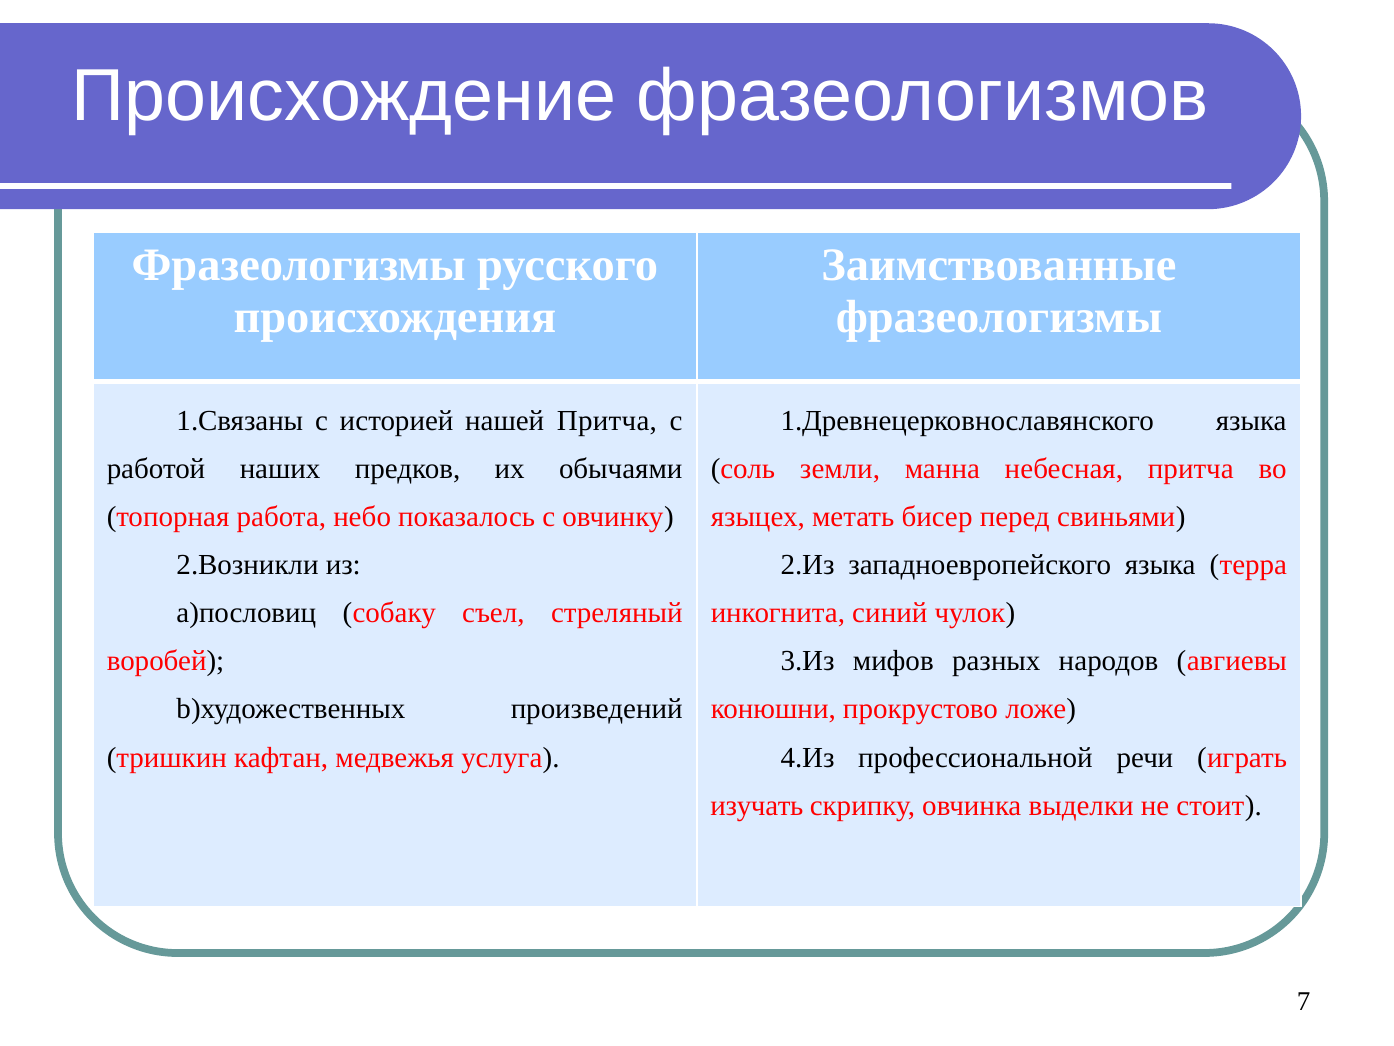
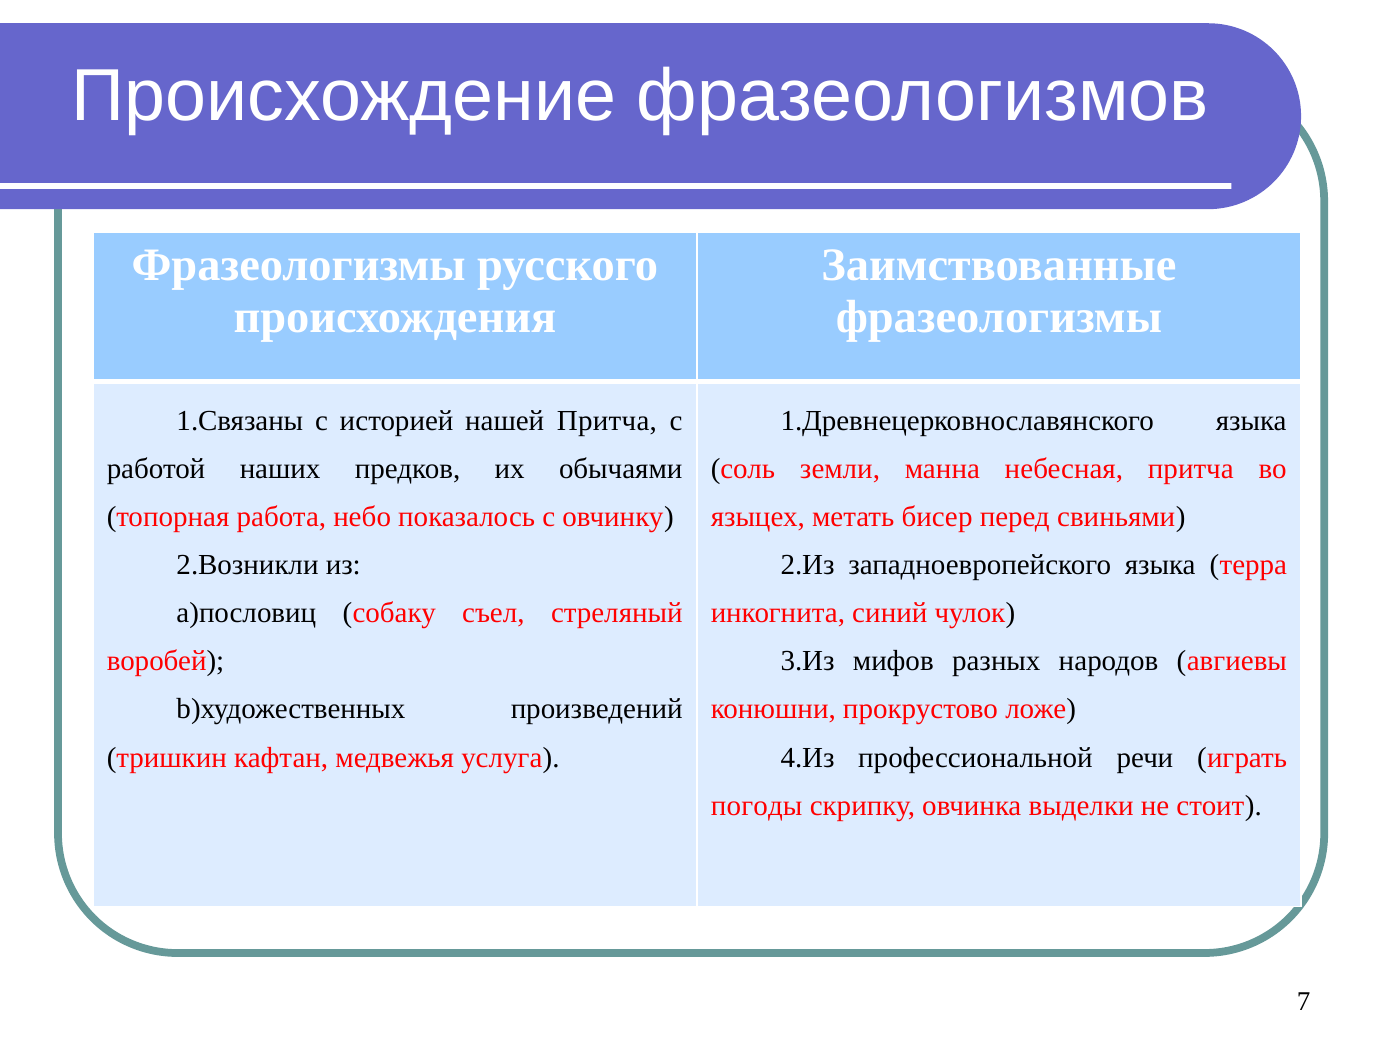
изучать: изучать -> погоды
